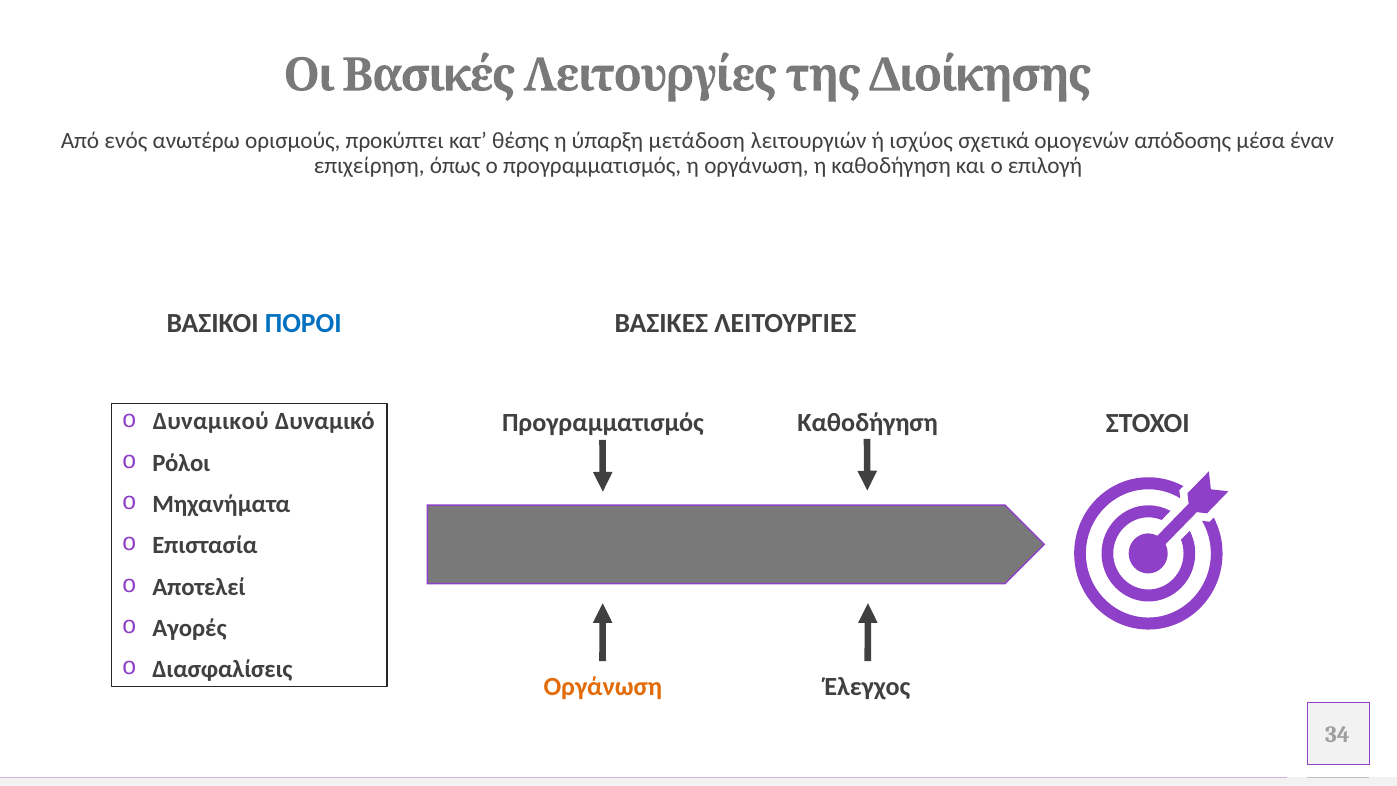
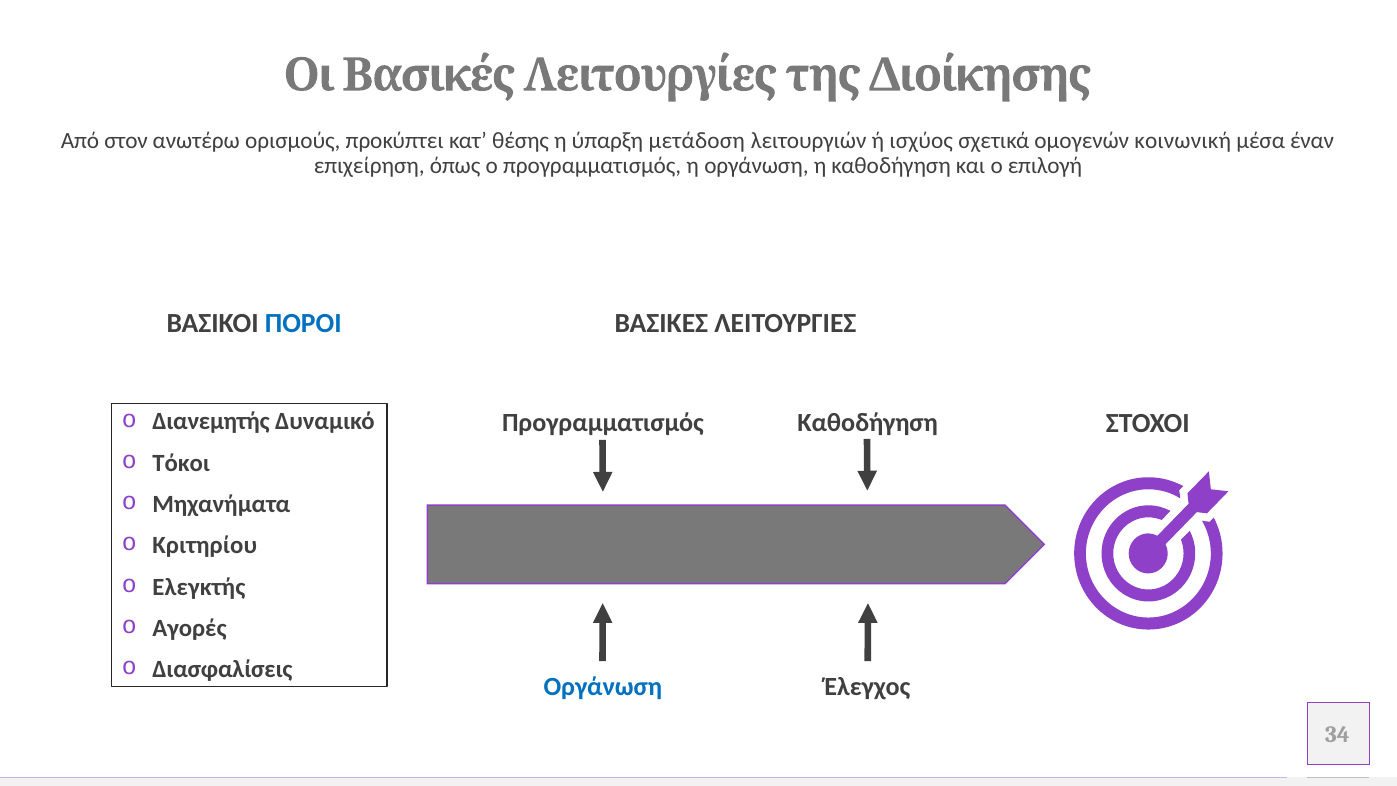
ενός: ενός -> στον
απόδοσης: απόδοσης -> κοινωνική
Δυναμικού: Δυναμικού -> Διανεμητής
Ρόλοι: Ρόλοι -> Τόκοι
Επιστασία: Επιστασία -> Κριτηρίου
Αποτελεί: Αποτελεί -> Ελεγκτής
Οργάνωση at (603, 686) colour: orange -> blue
